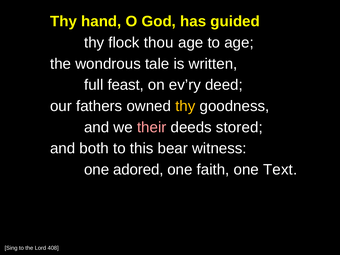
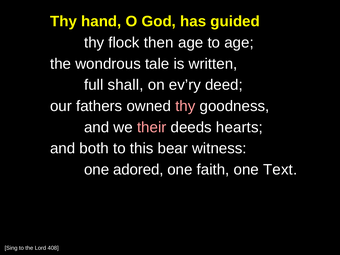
thou: thou -> then
feast: feast -> shall
thy at (185, 106) colour: yellow -> pink
stored: stored -> hearts
